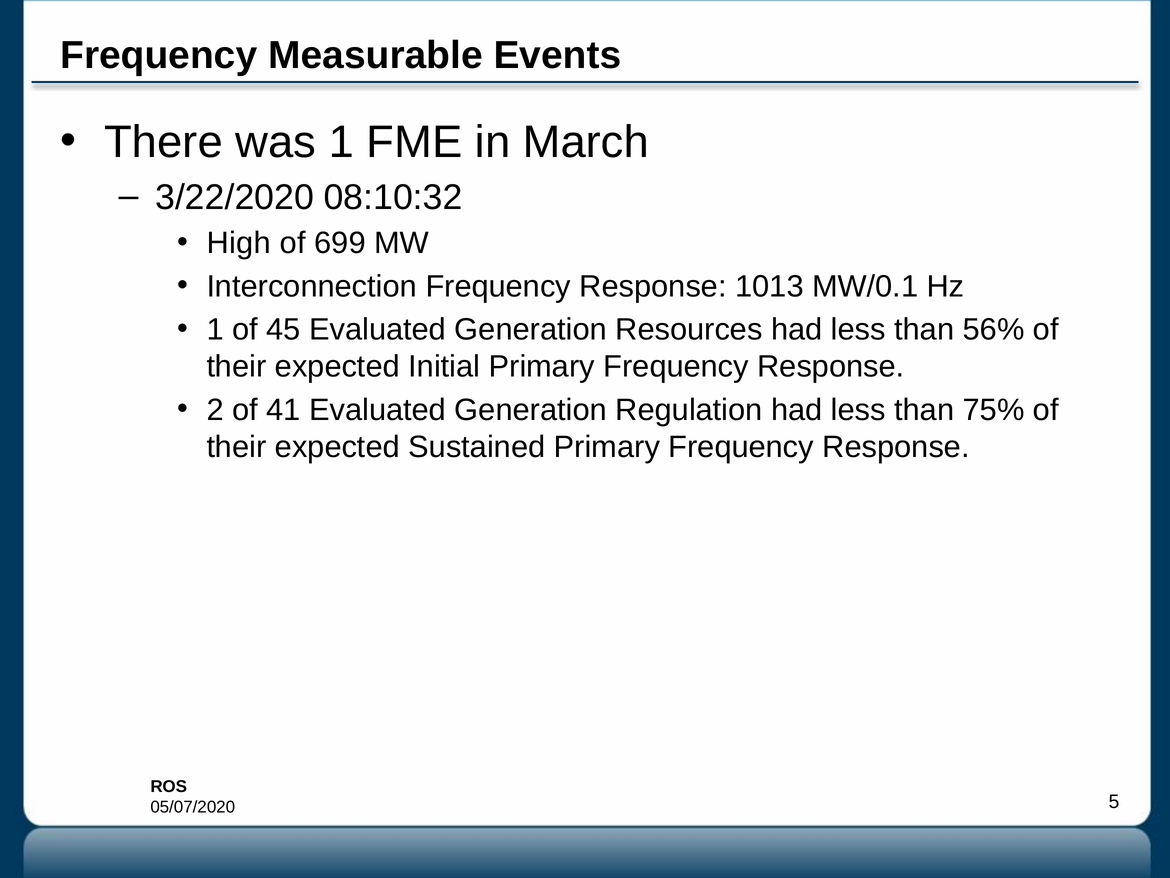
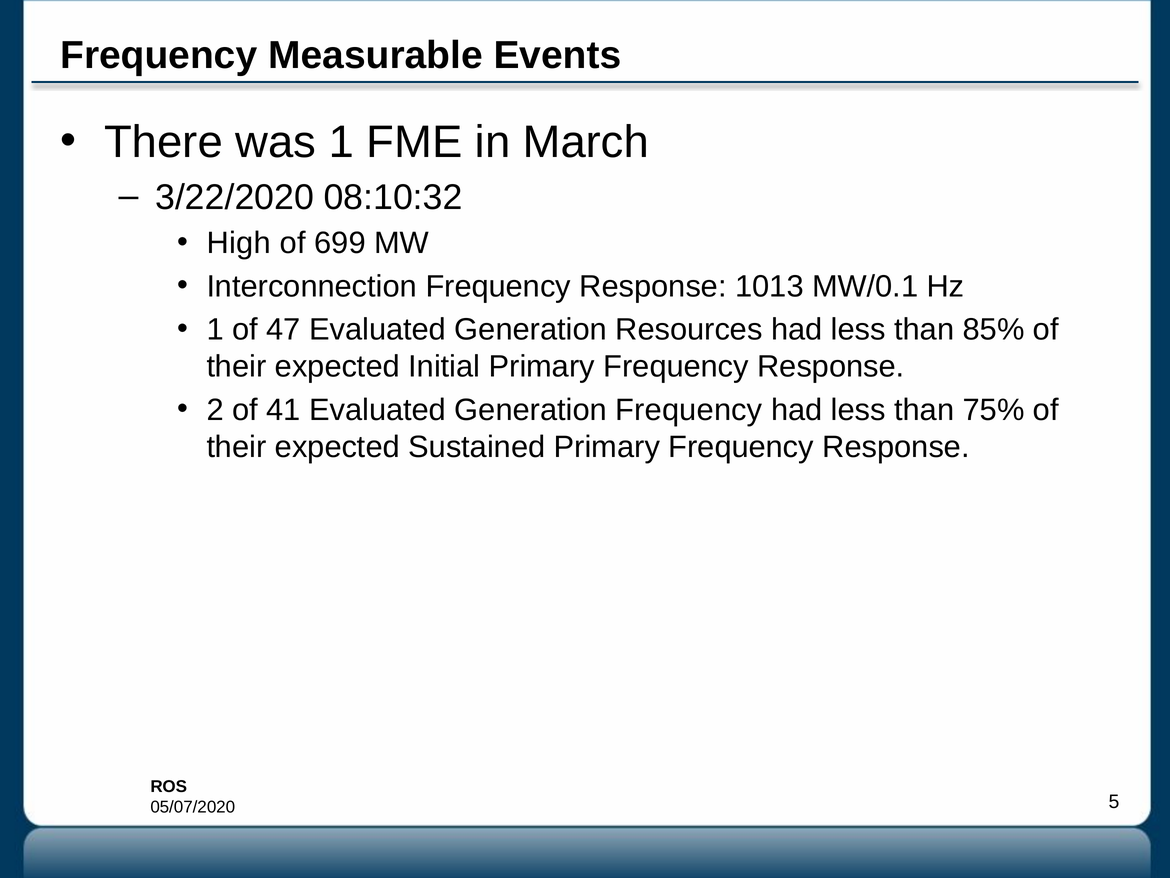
45: 45 -> 47
56%: 56% -> 85%
Generation Regulation: Regulation -> Frequency
